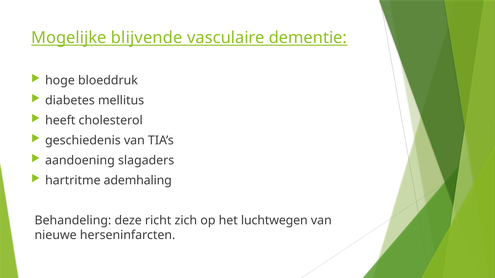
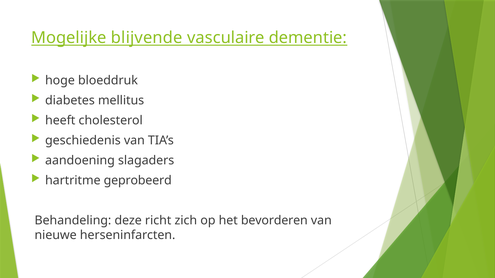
ademhaling: ademhaling -> geprobeerd
luchtwegen: luchtwegen -> bevorderen
